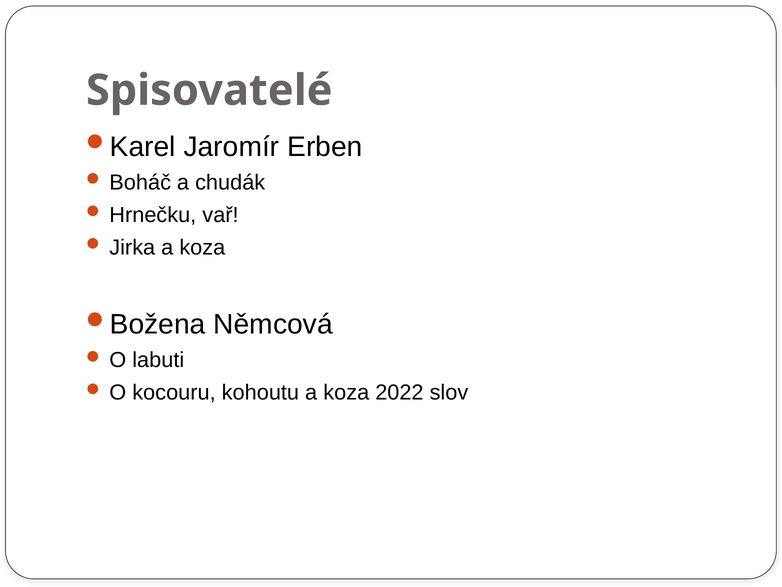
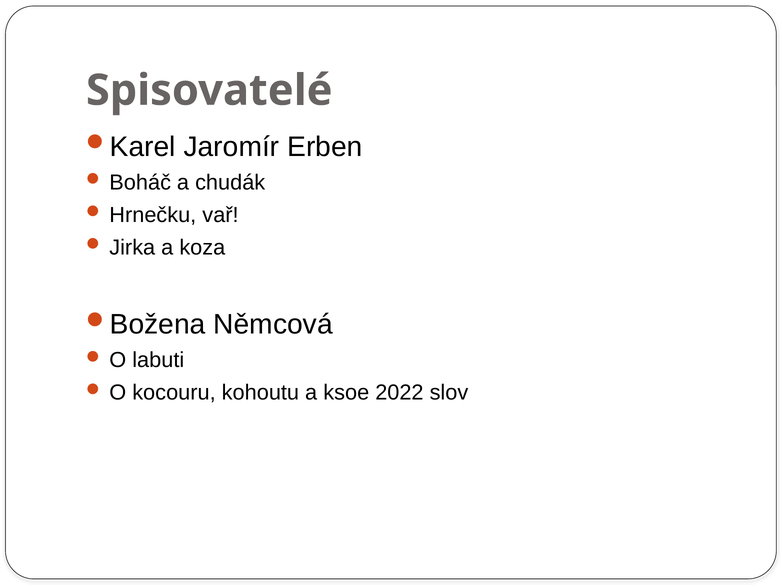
kohoutu a koza: koza -> ksoe
